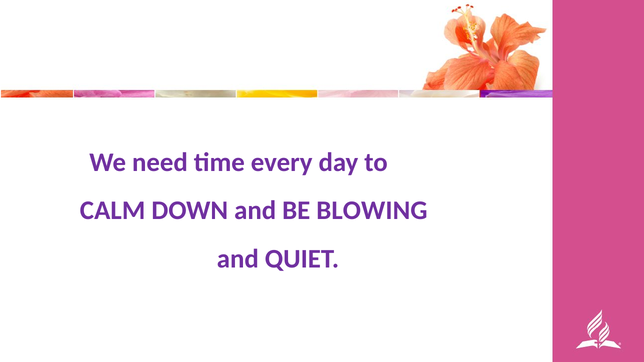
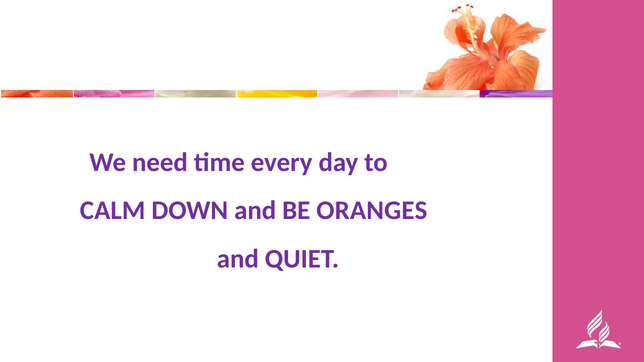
BLOWING: BLOWING -> ORANGES
